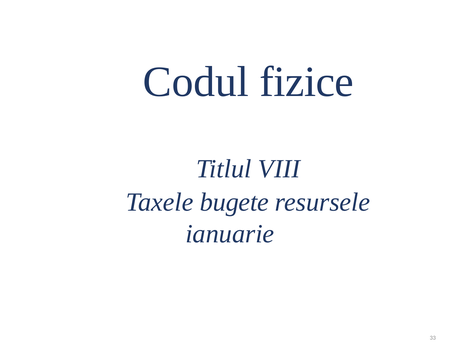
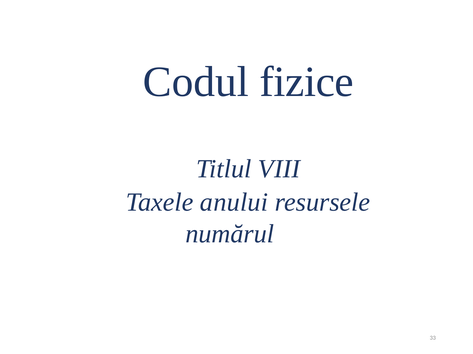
bugete: bugete -> anului
ianuarie: ianuarie -> numărul
